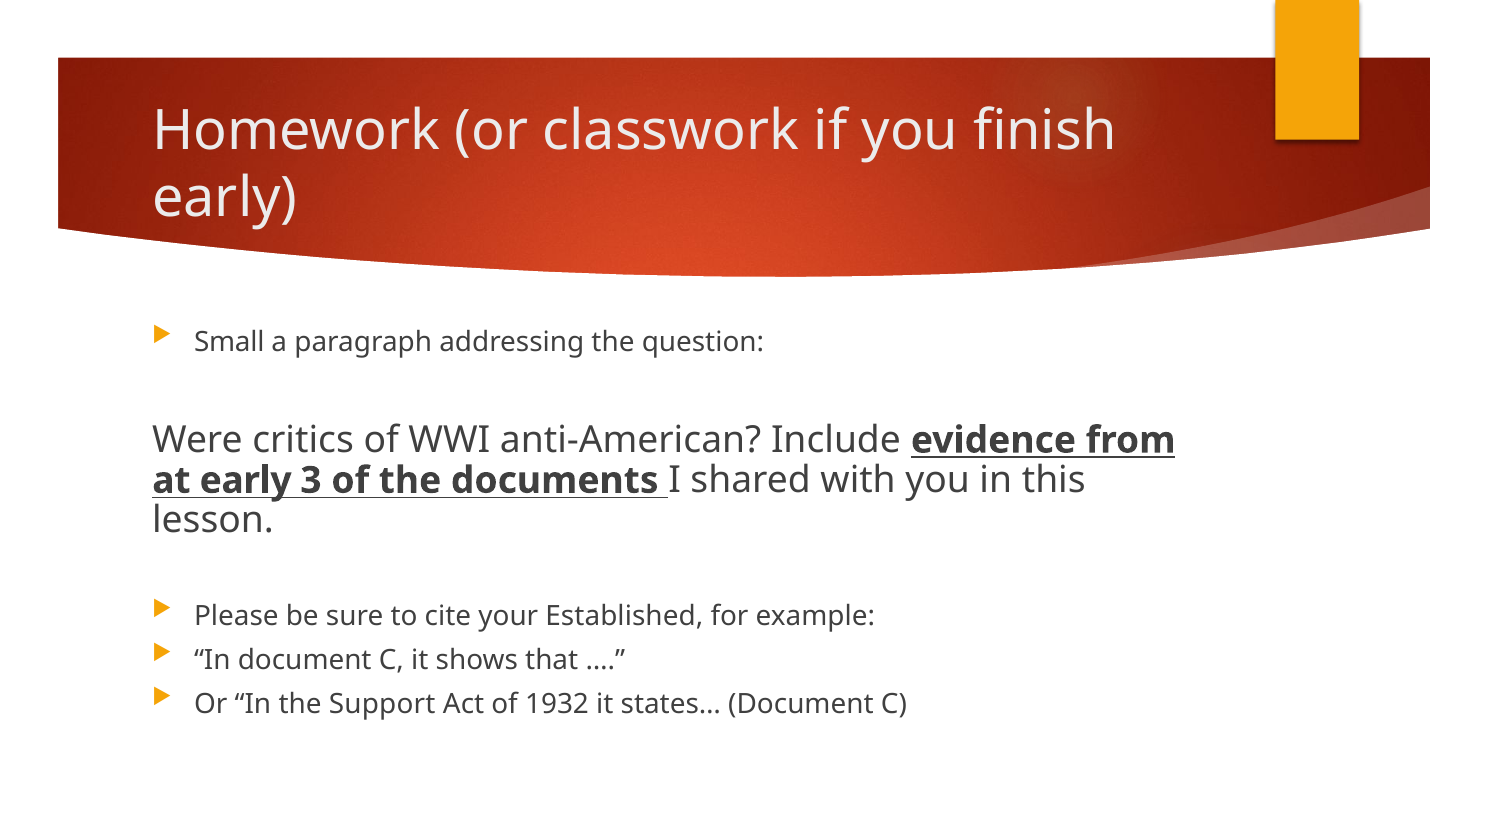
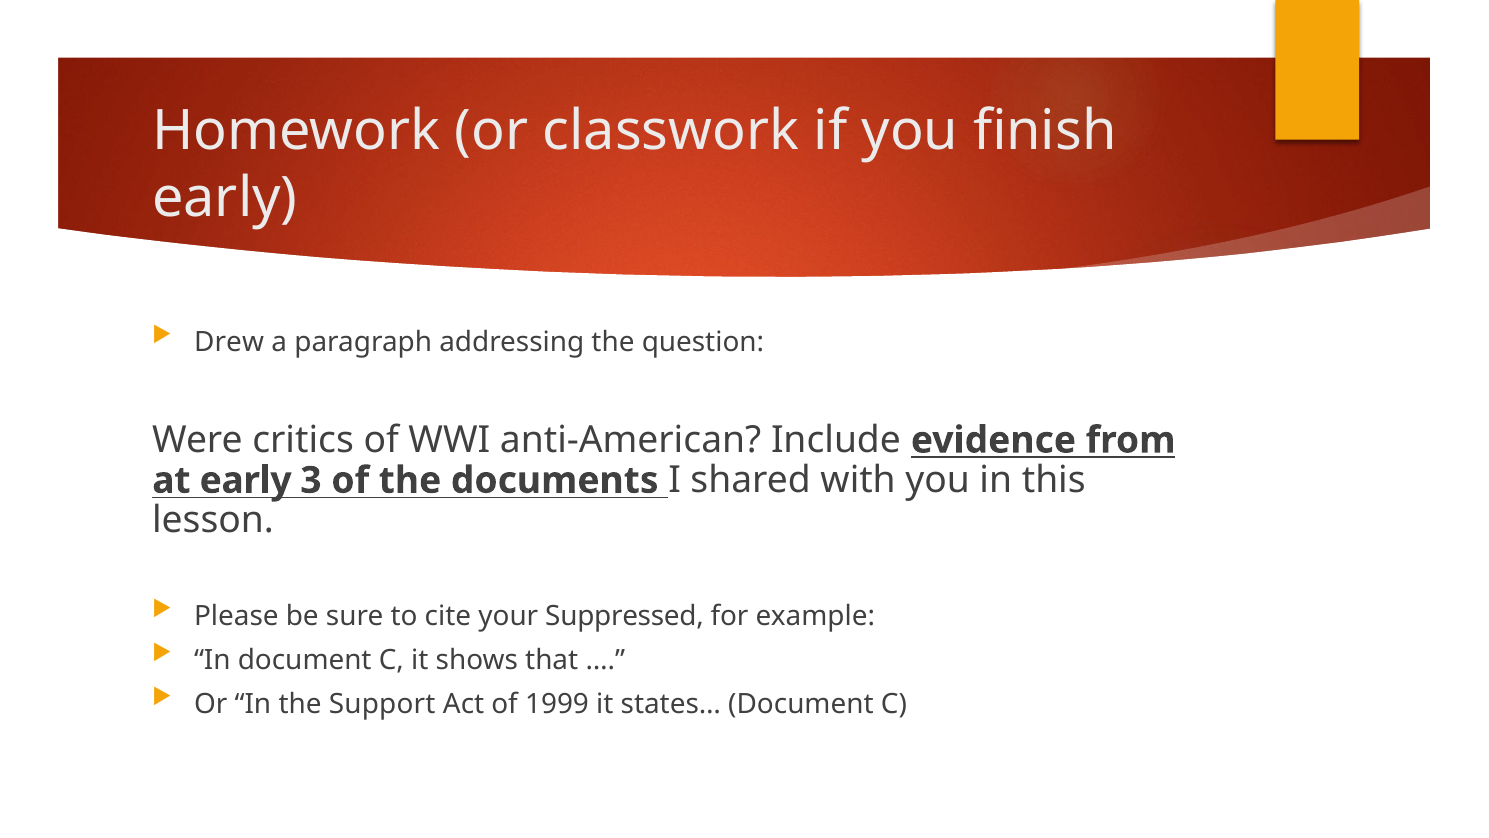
Small: Small -> Drew
Established: Established -> Suppressed
1932: 1932 -> 1999
